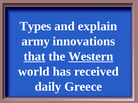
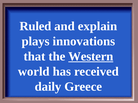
Types: Types -> Ruled
army: army -> plays
that underline: present -> none
